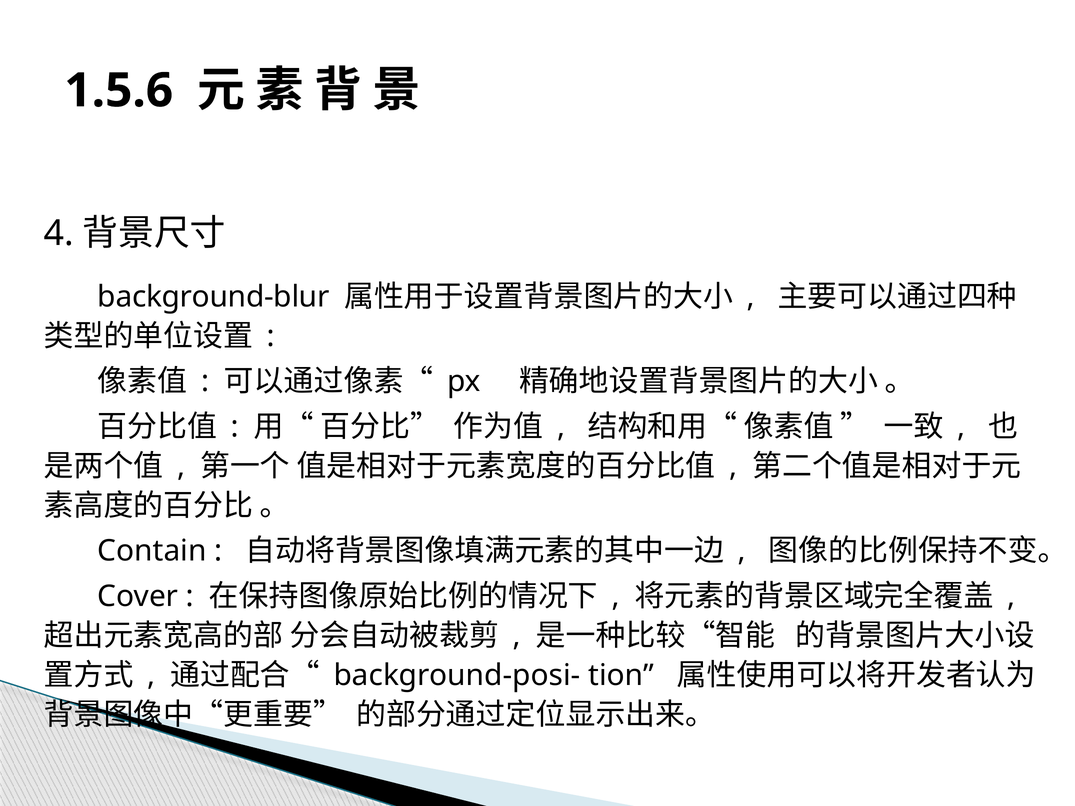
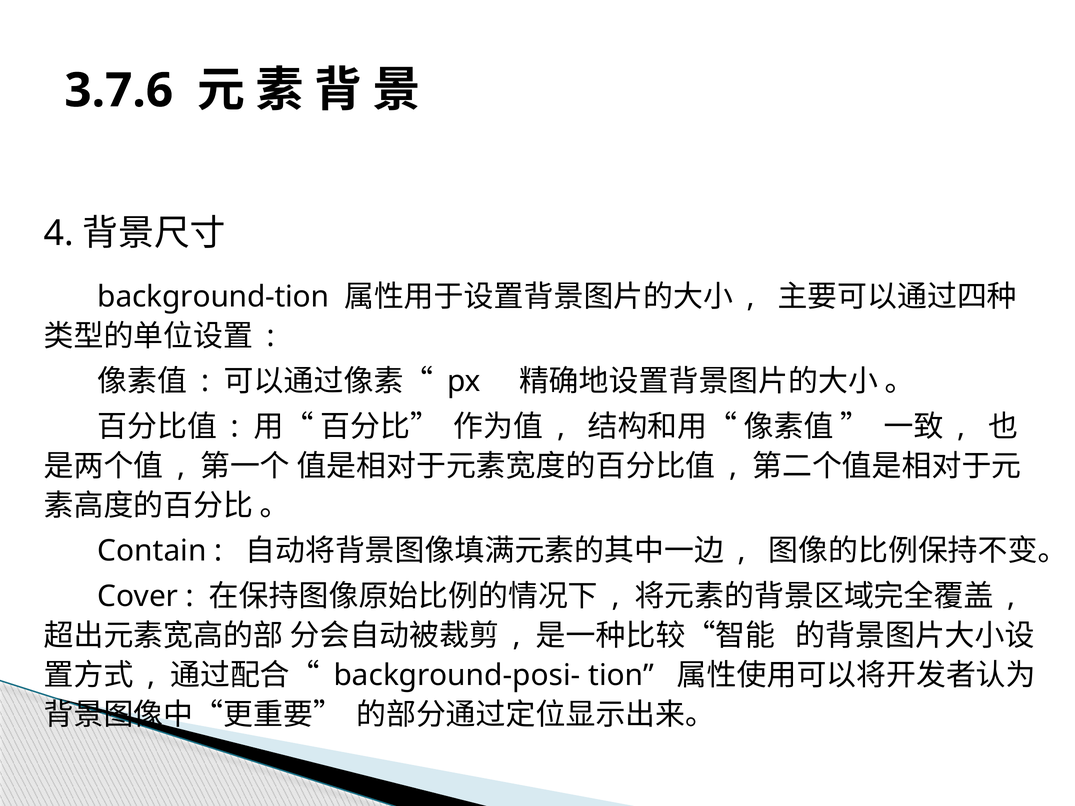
1.5.6: 1.5.6 -> 3.7.6
background-blur: background-blur -> background-tion
